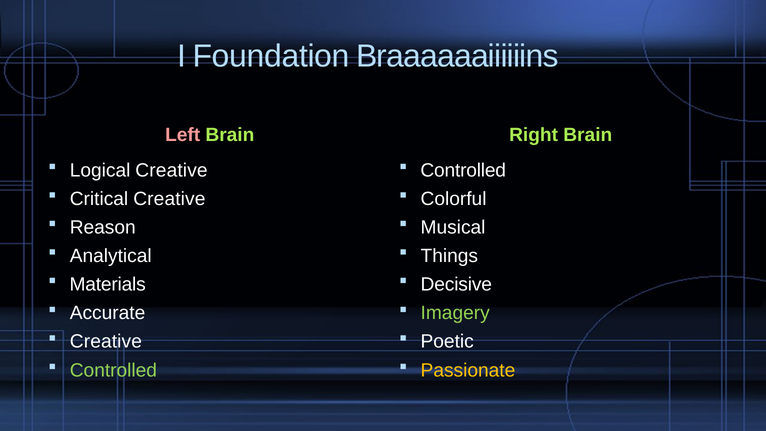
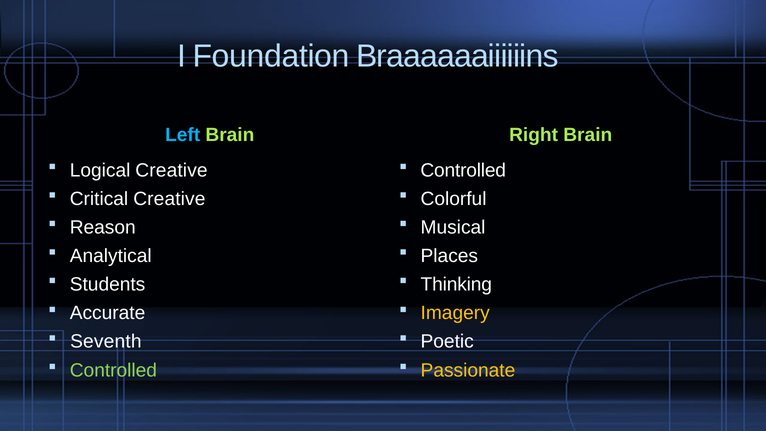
Left colour: pink -> light blue
Things: Things -> Places
Materials: Materials -> Students
Decisive: Decisive -> Thinking
Imagery colour: light green -> yellow
Creative at (106, 342): Creative -> Seventh
